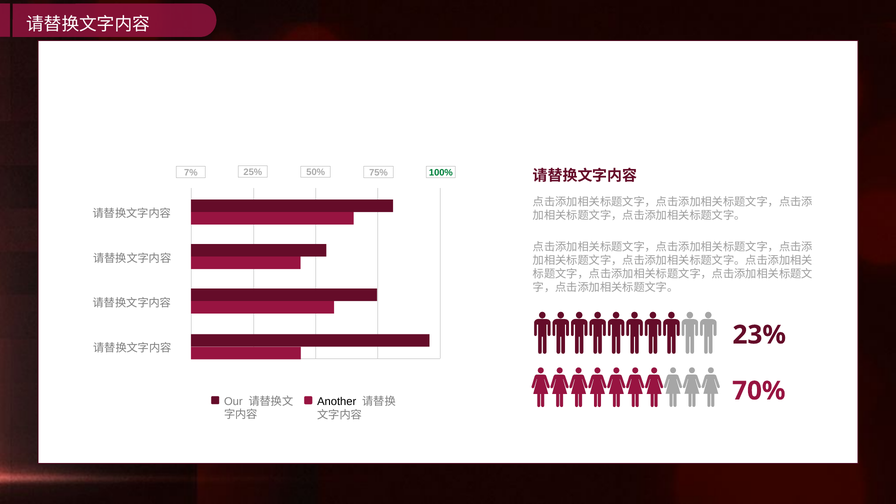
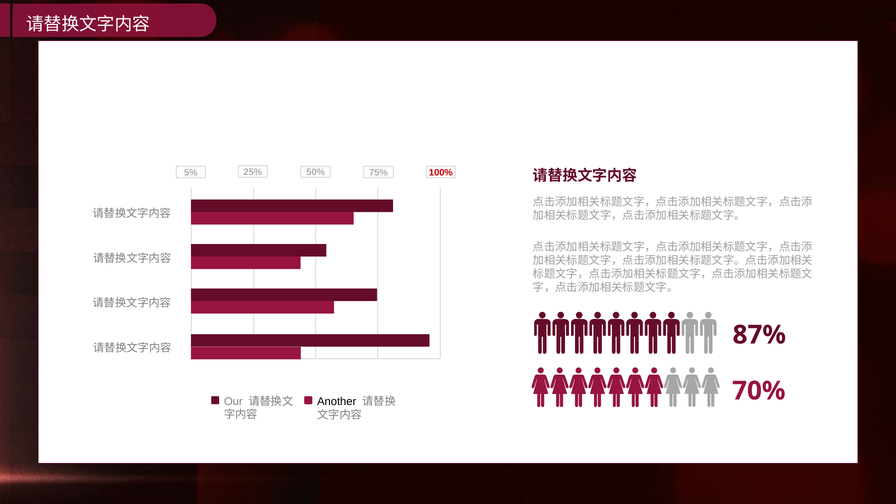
7%: 7% -> 5%
100% colour: green -> red
23%: 23% -> 87%
